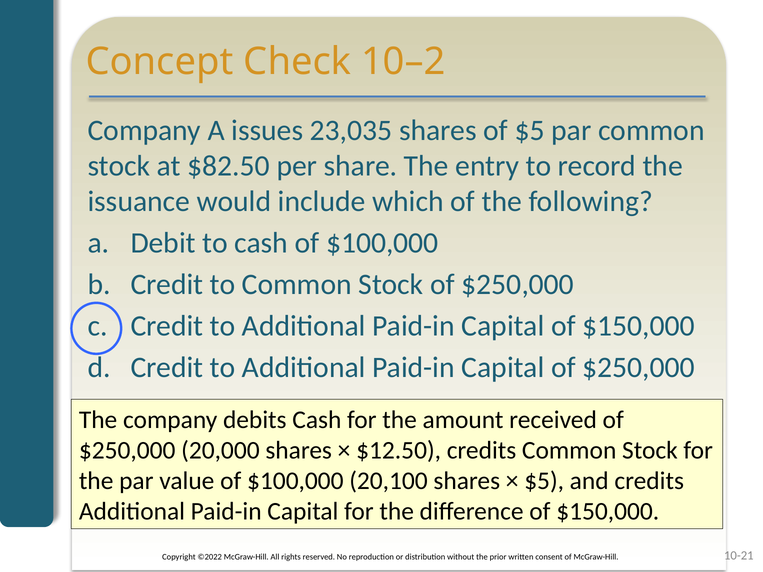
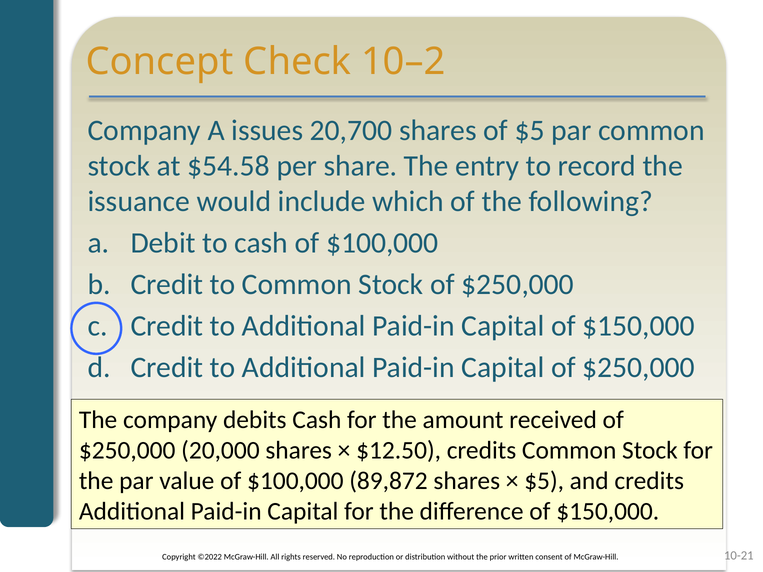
23,035: 23,035 -> 20,700
$82.50: $82.50 -> $54.58
20,100: 20,100 -> 89,872
